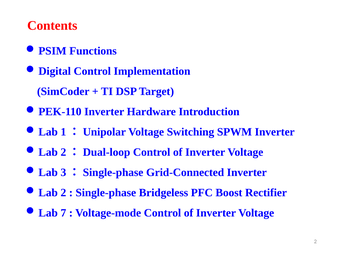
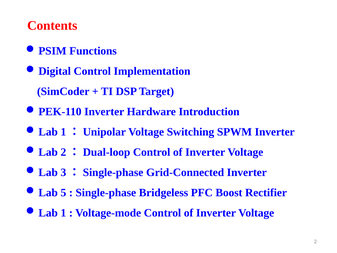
2 at (63, 192): 2 -> 5
7: 7 -> 1
